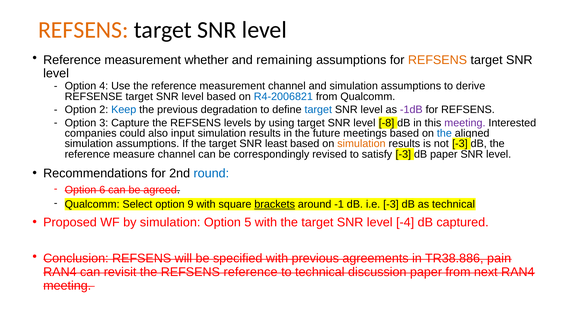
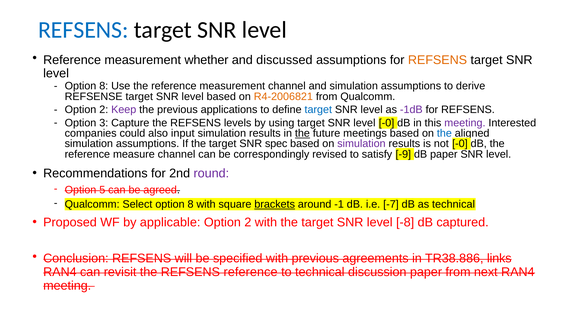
REFSENS at (83, 30) colour: orange -> blue
remaining: remaining -> discussed
4 at (104, 86): 4 -> 8
R4-2006821 colour: blue -> orange
Keep colour: blue -> purple
degradation: degradation -> applications
level -8: -8 -> -0
the at (302, 133) underline: none -> present
least: least -> spec
simulation at (361, 143) colour: orange -> purple
not -3: -3 -> -0
satisfy -3: -3 -> -9
round colour: blue -> purple
6: 6 -> 5
Select option 9: 9 -> 8
i.e -3: -3 -> -7
by simulation: simulation -> applicable
5 at (248, 222): 5 -> 2
-4: -4 -> -8
pain: pain -> links
